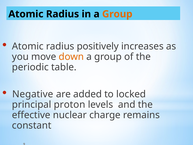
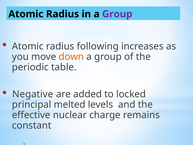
Group at (117, 14) colour: orange -> purple
positively: positively -> following
proton: proton -> melted
